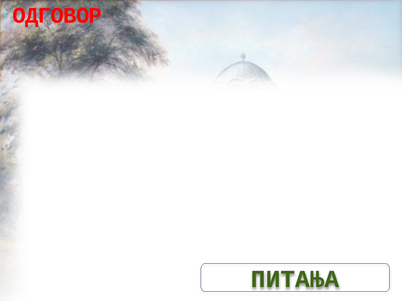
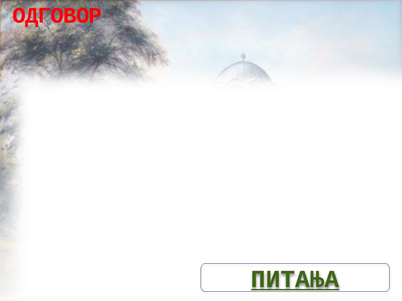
ПИТАЊА underline: none -> present
